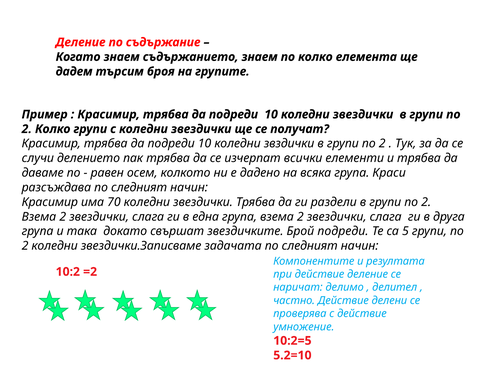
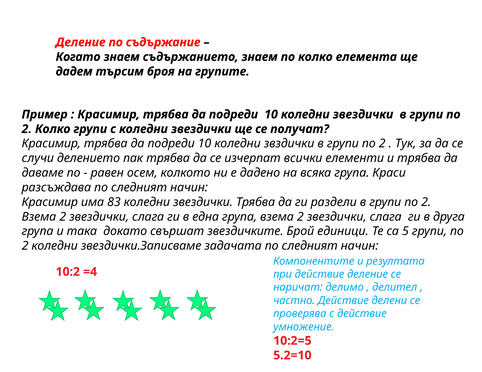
70: 70 -> 83
Брой подреди: подреди -> единици
=2: =2 -> =4
